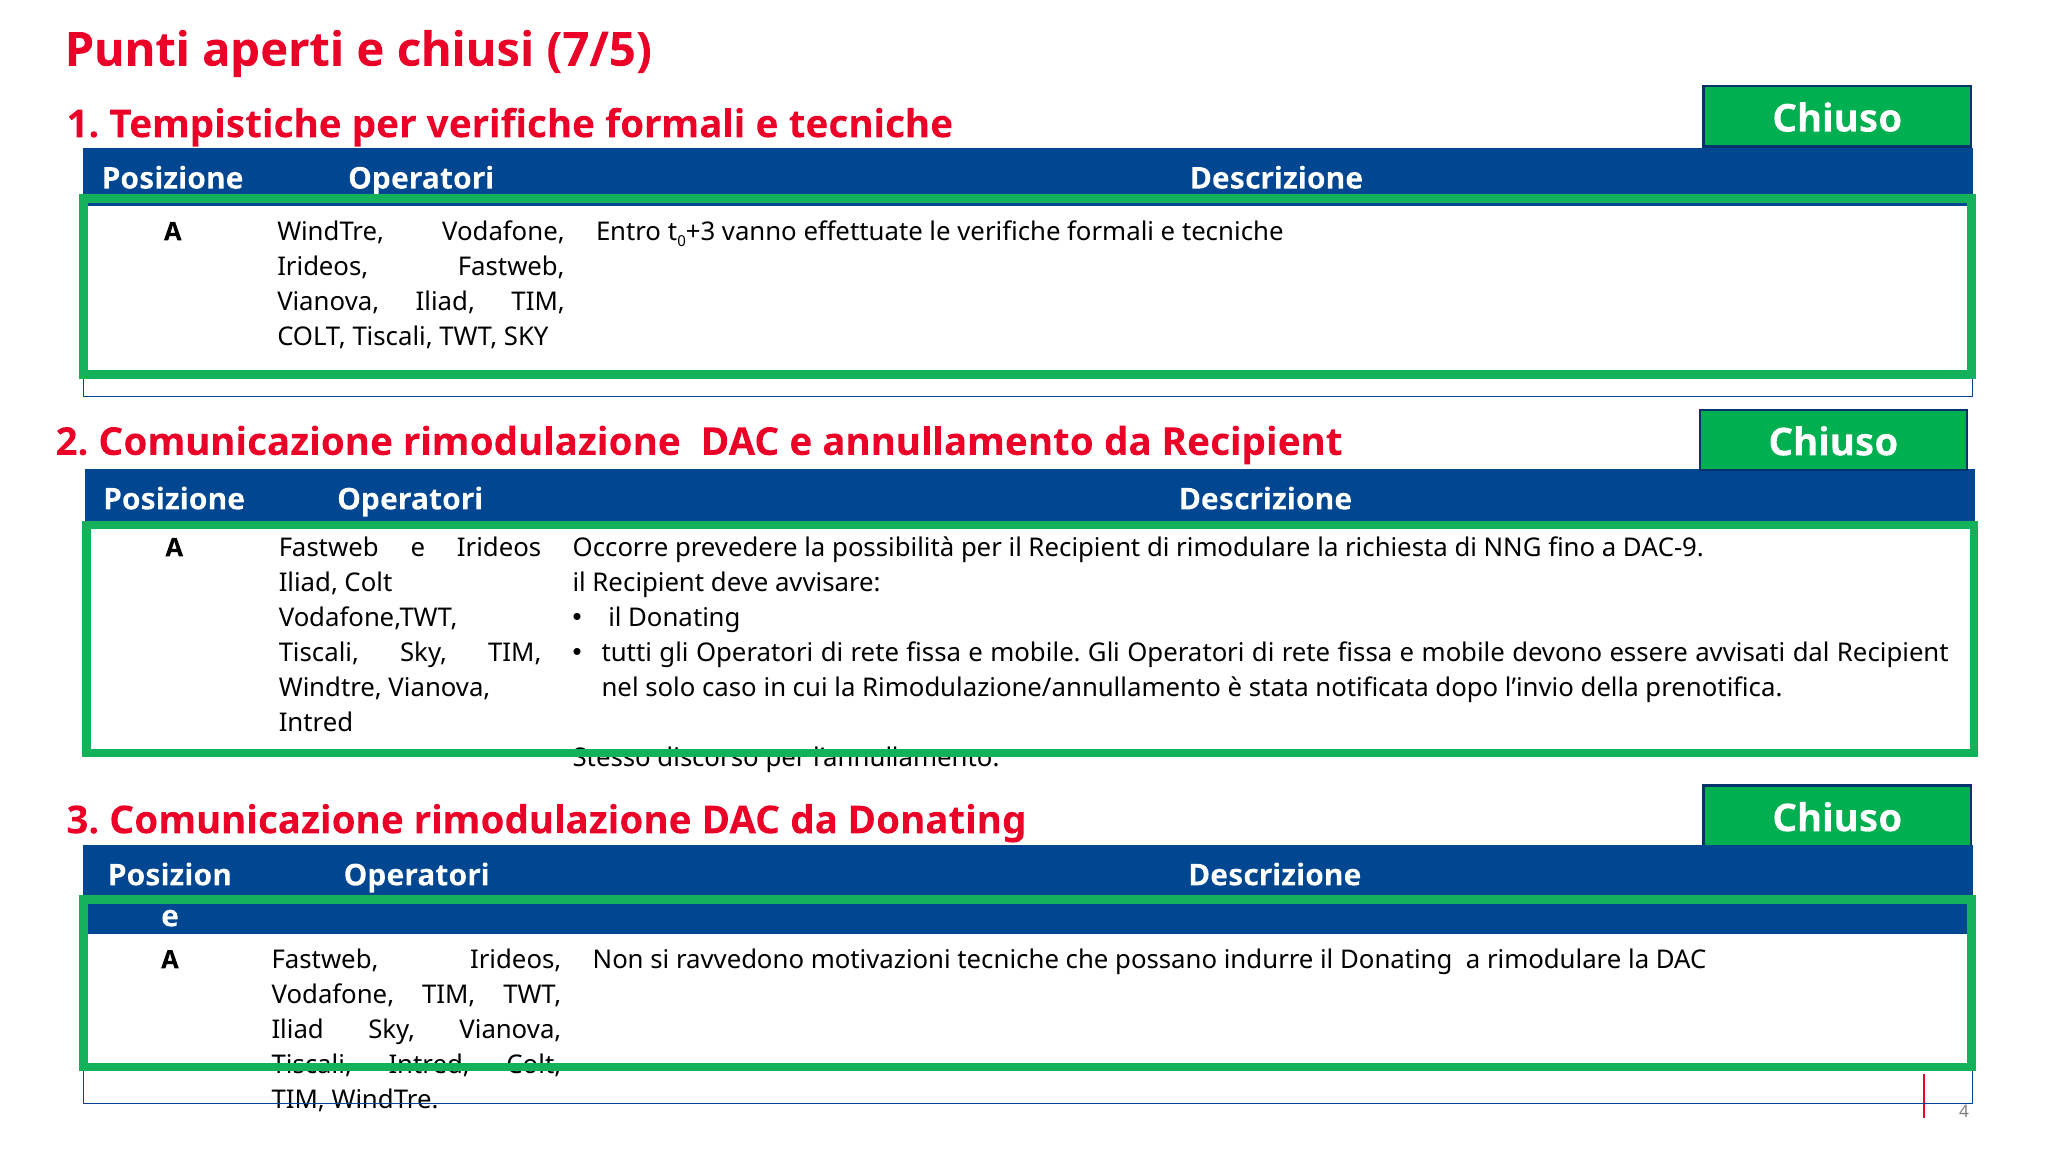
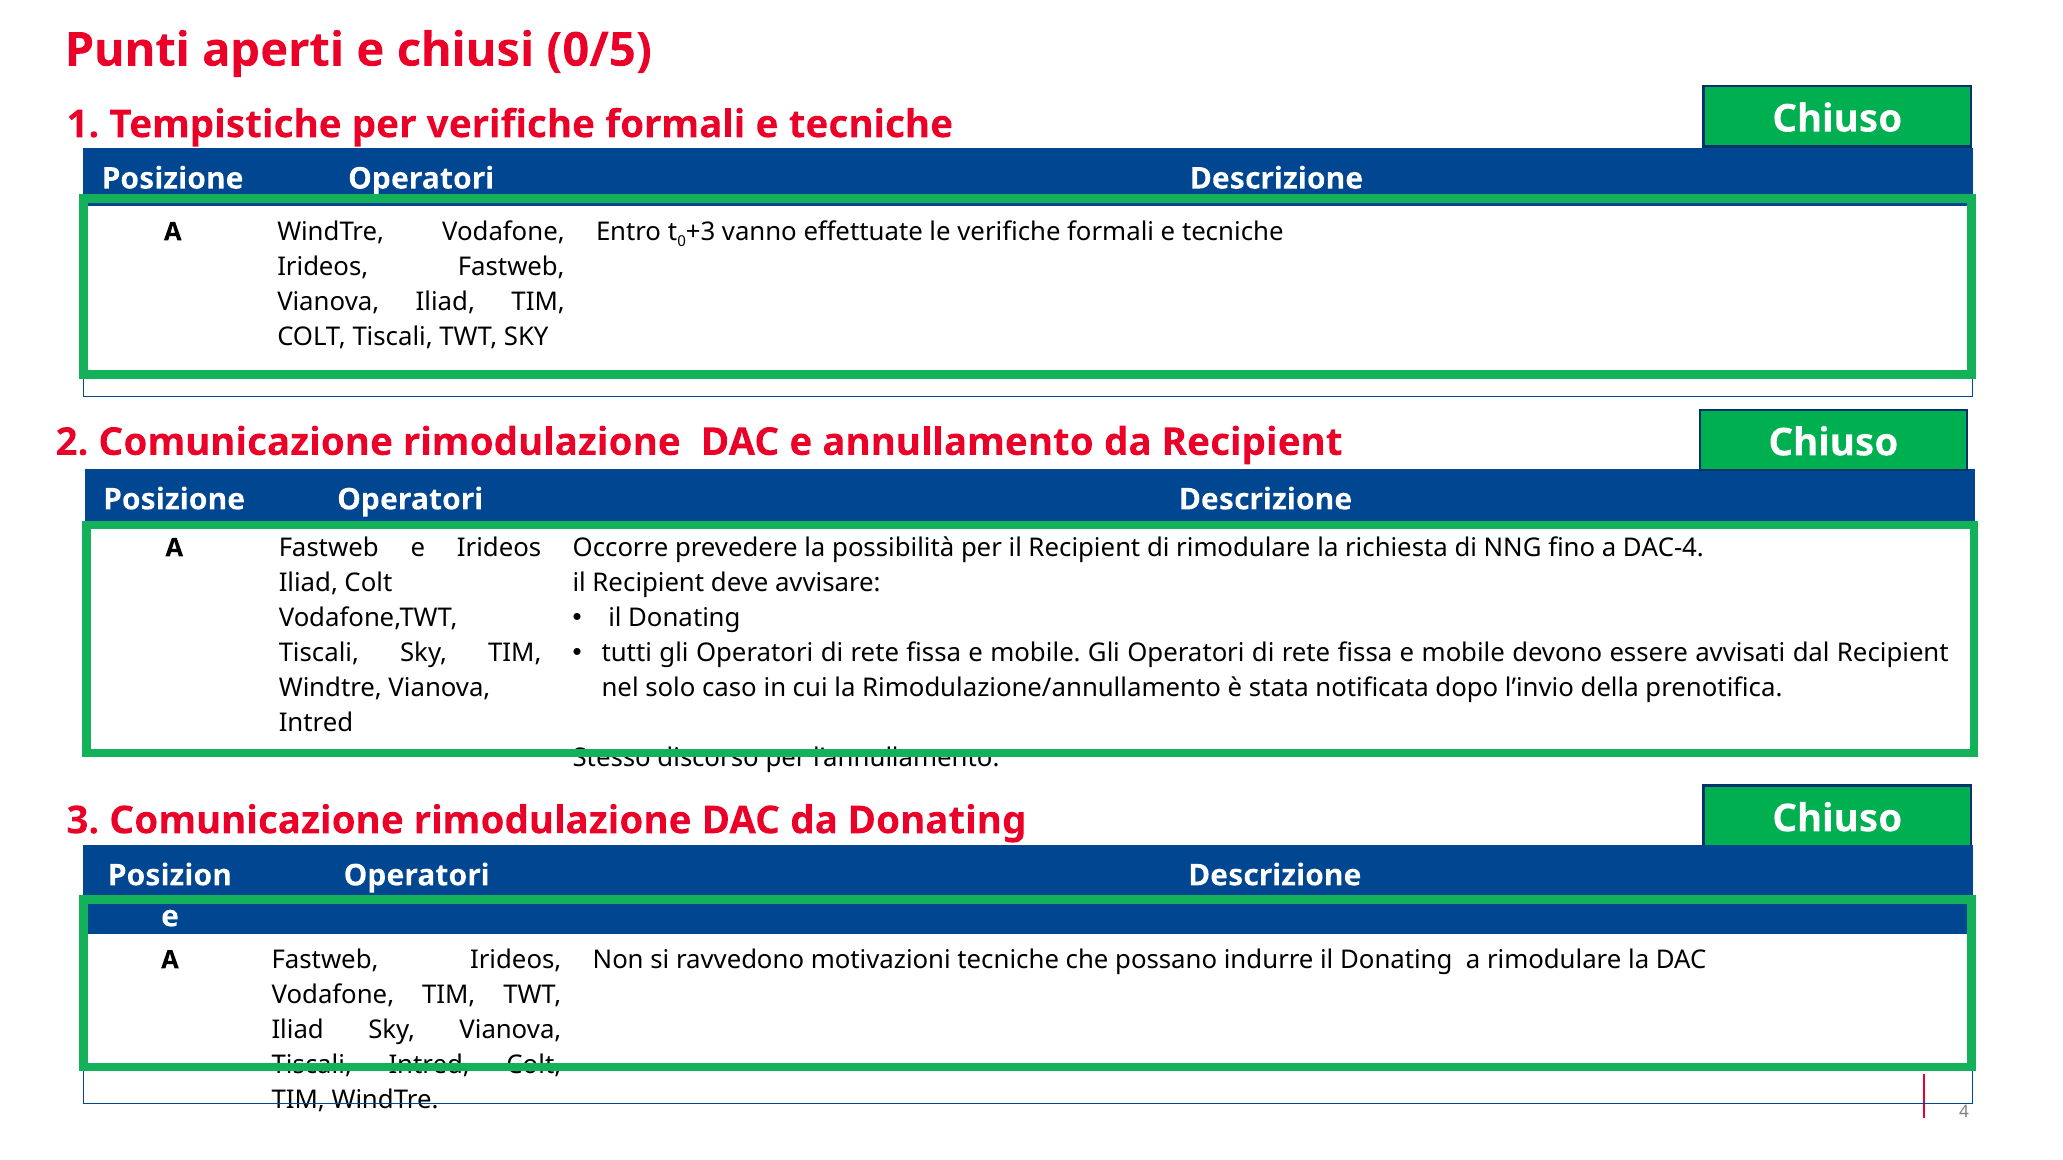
7/5: 7/5 -> 0/5
DAC-9: DAC-9 -> DAC-4
